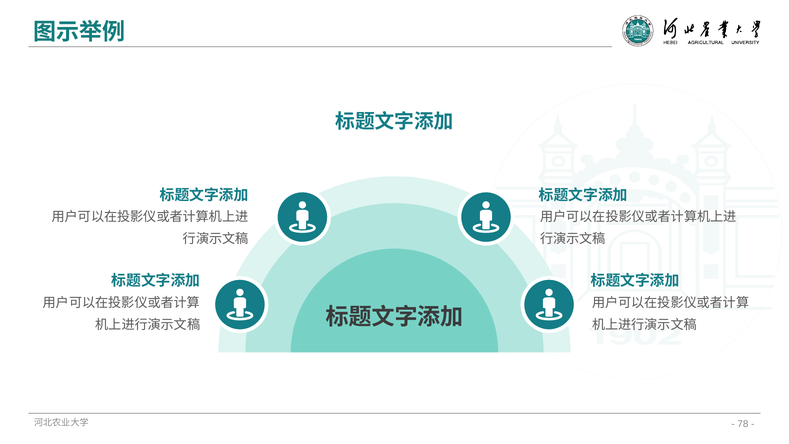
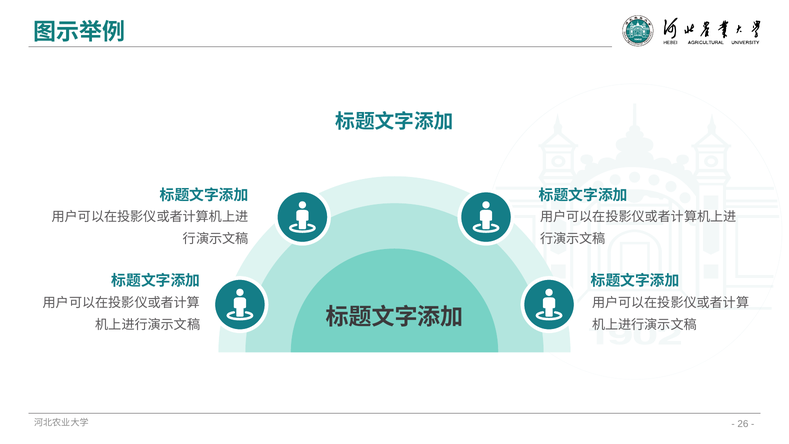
78: 78 -> 26
